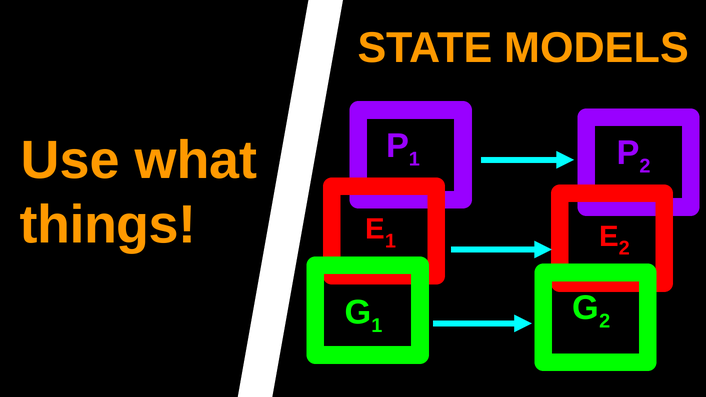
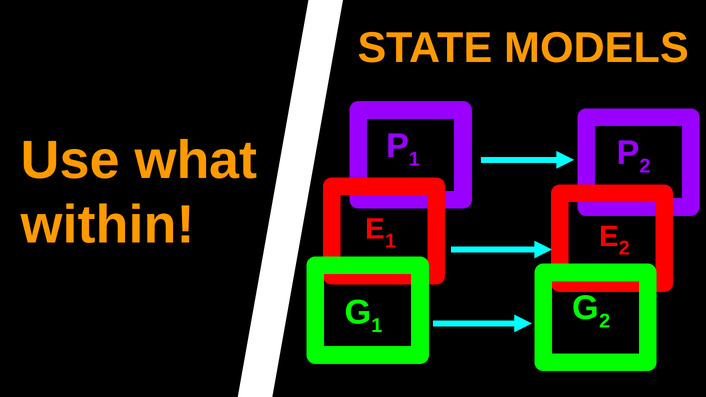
things: things -> within
